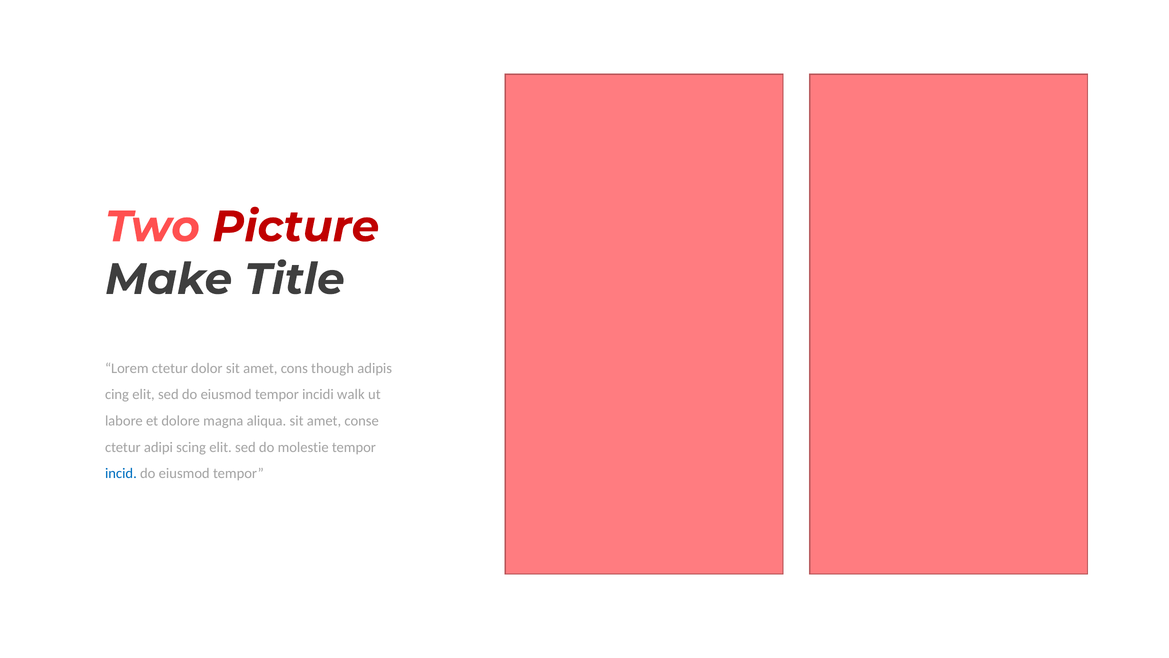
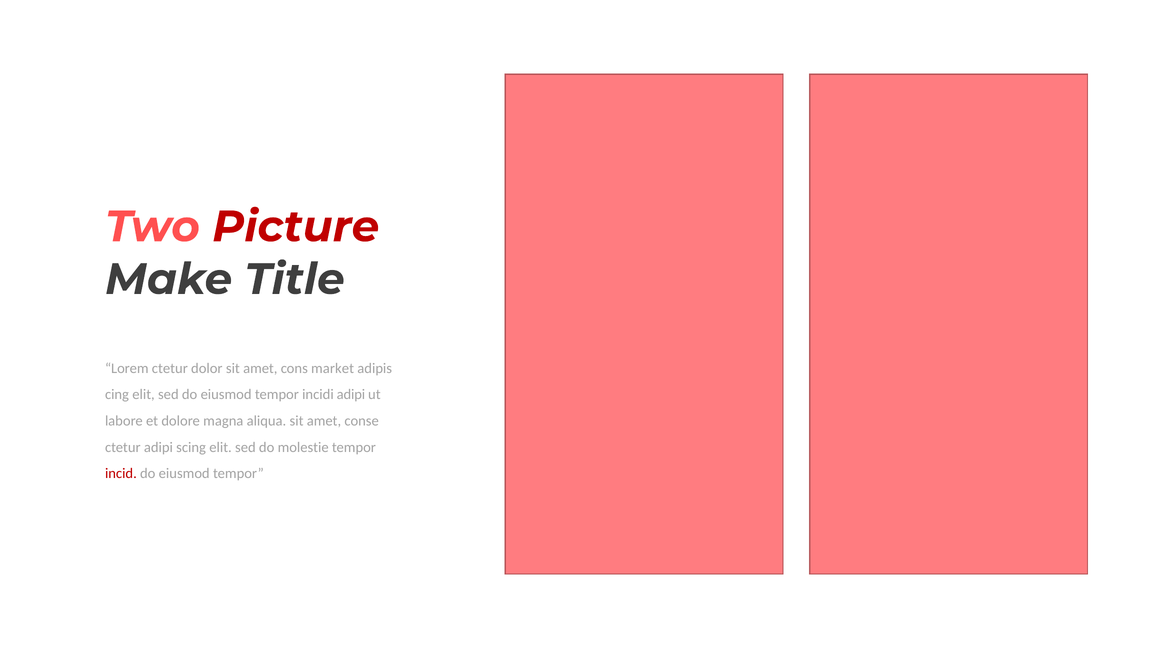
though: though -> market
incidi walk: walk -> adipi
incid colour: blue -> red
